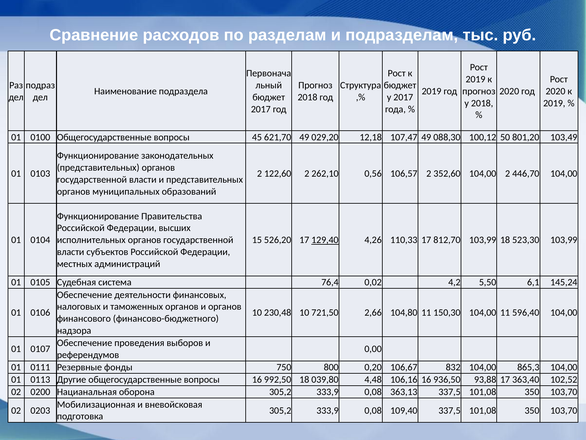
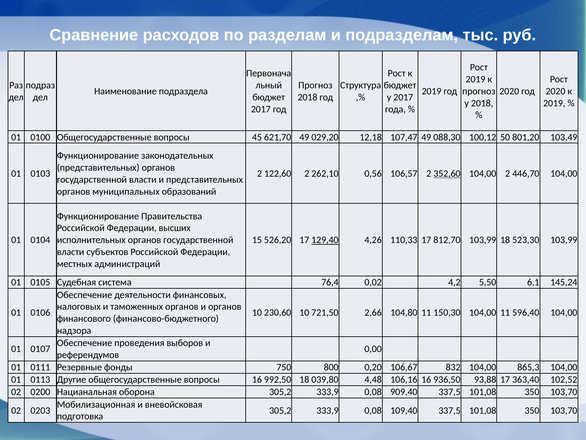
352,60 underline: none -> present
230,48: 230,48 -> 230,60
363,13: 363,13 -> 909,40
